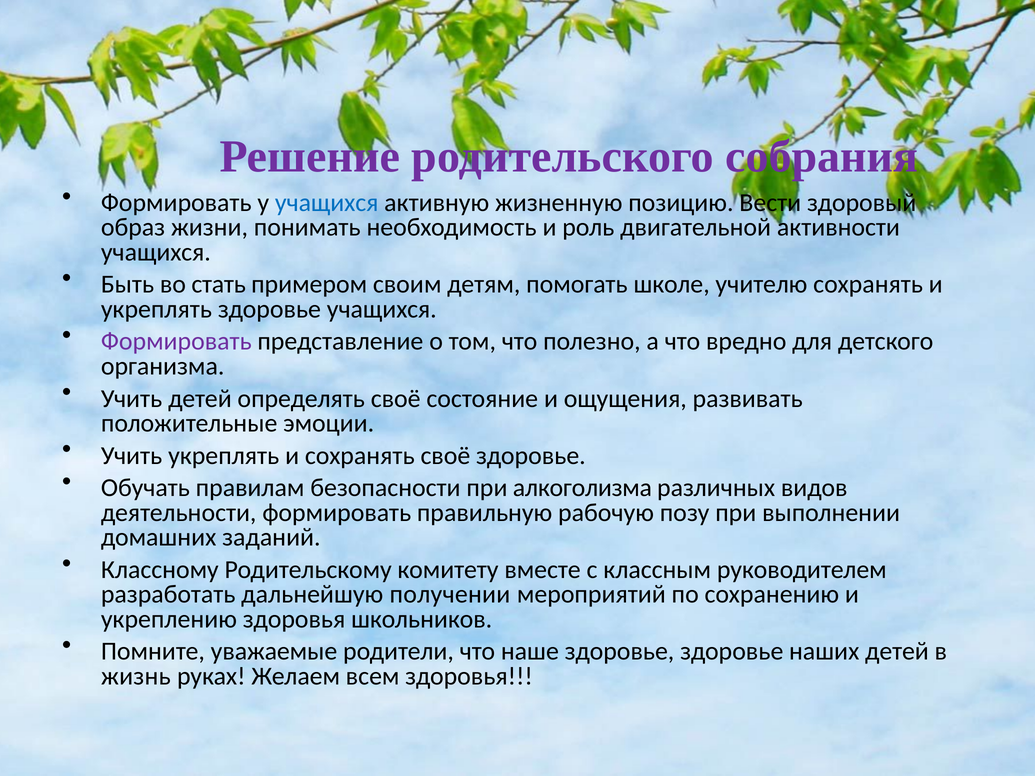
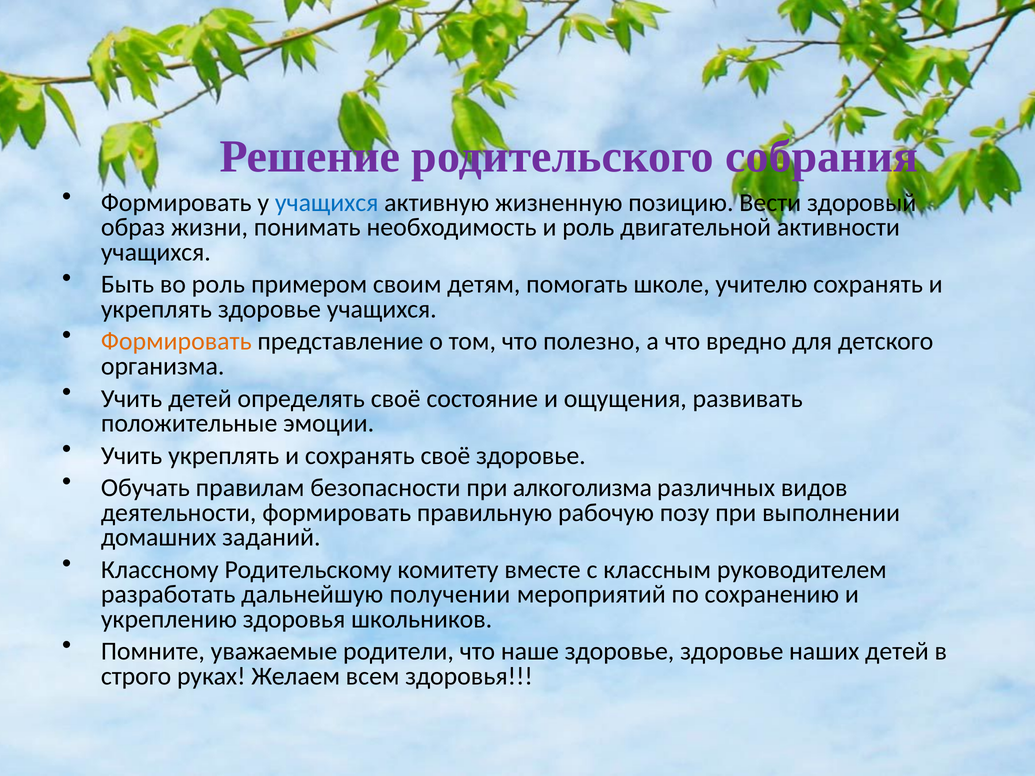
во стать: стать -> роль
Формировать at (176, 342) colour: purple -> orange
жизнь: жизнь -> строго
